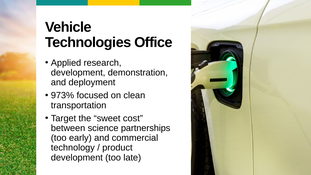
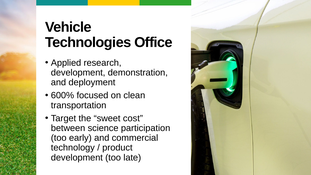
973%: 973% -> 600%
partnerships: partnerships -> participation
